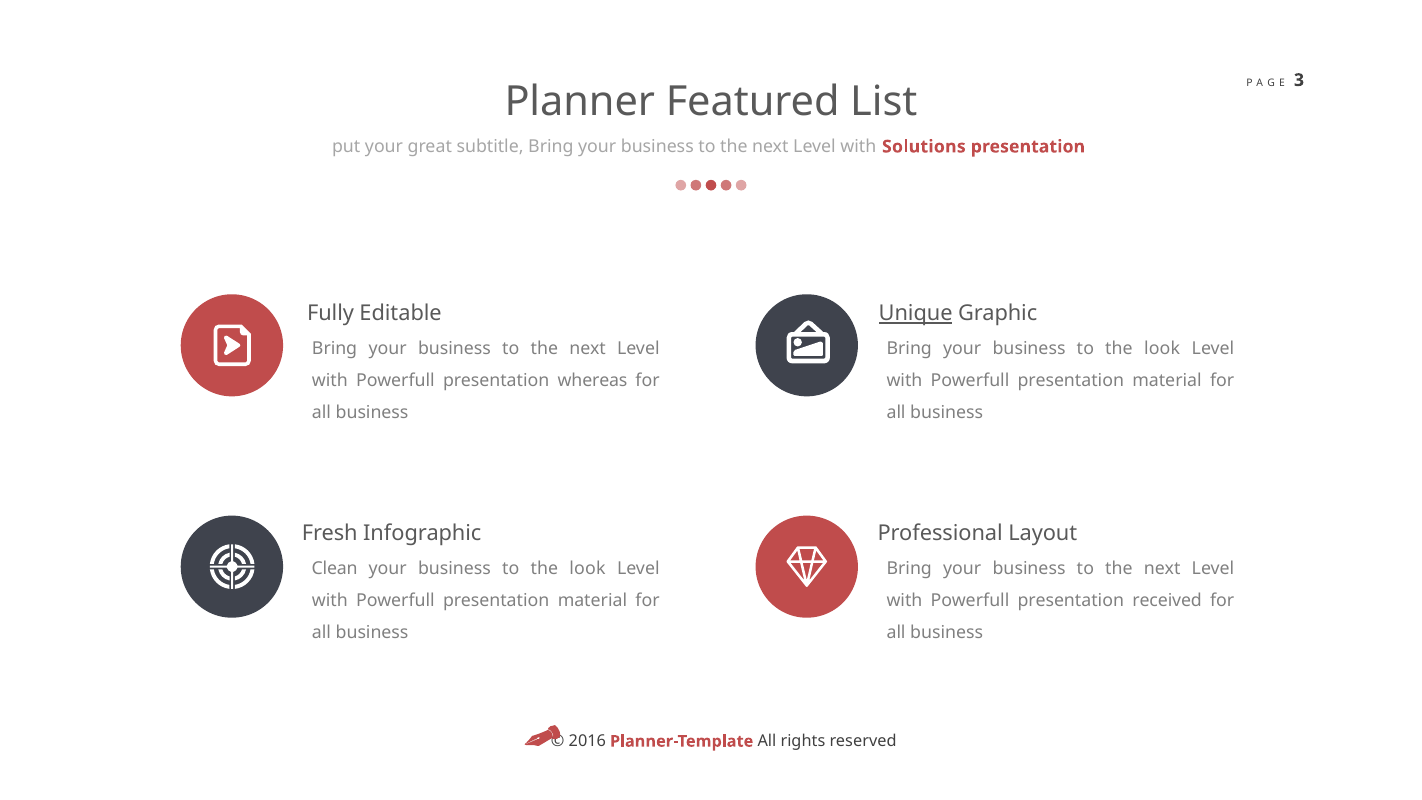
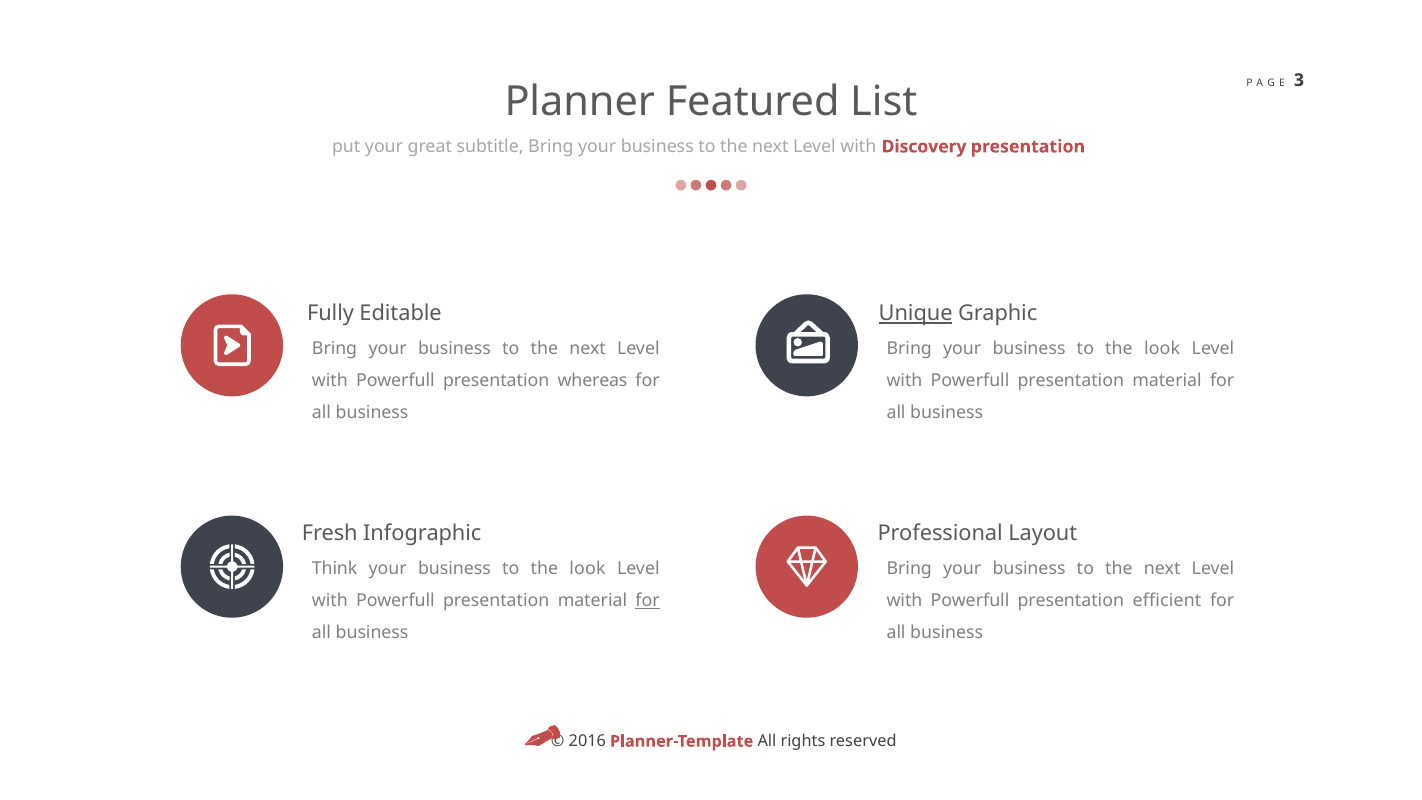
Solutions: Solutions -> Discovery
Clean: Clean -> Think
for at (648, 601) underline: none -> present
received: received -> efficient
